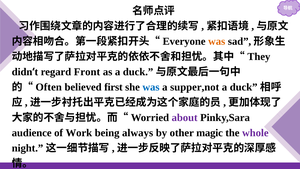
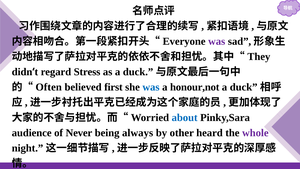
was at (217, 41) colour: orange -> purple
Front: Front -> Stress
supper,not: supper,not -> honour,not
about colour: purple -> blue
Work: Work -> Never
magic: magic -> heard
